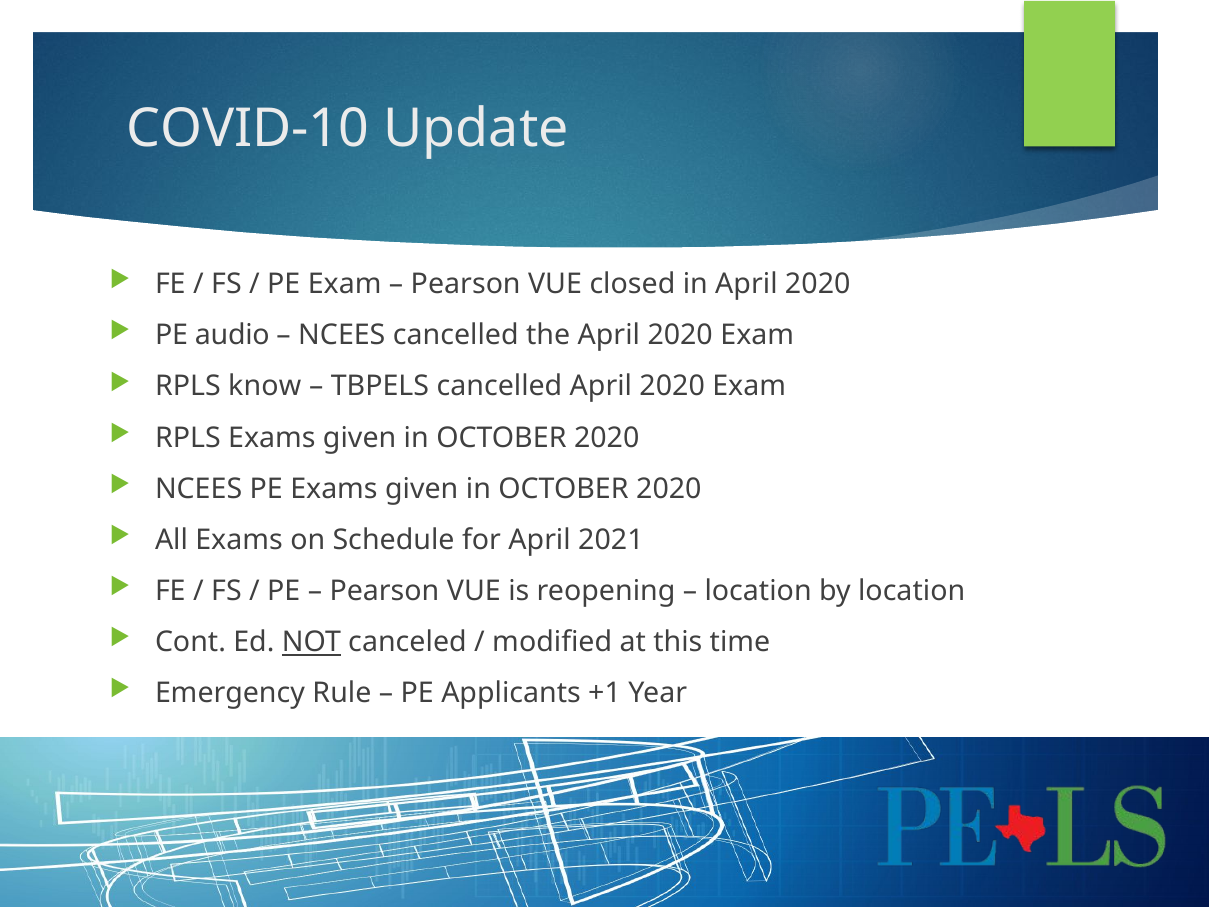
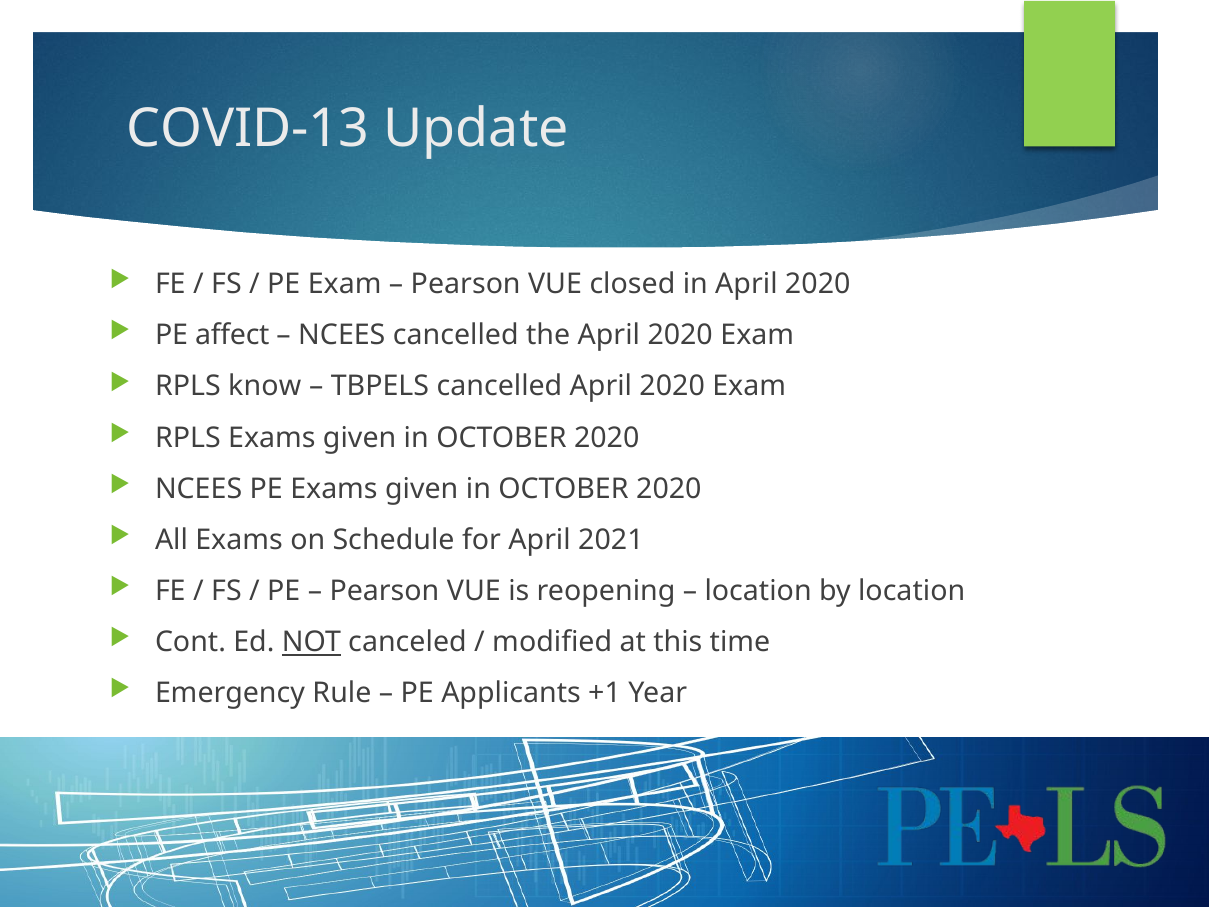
COVID-10: COVID-10 -> COVID-13
audio: audio -> affect
